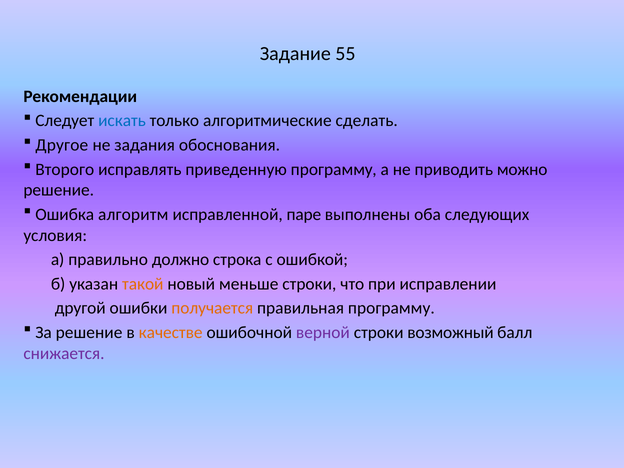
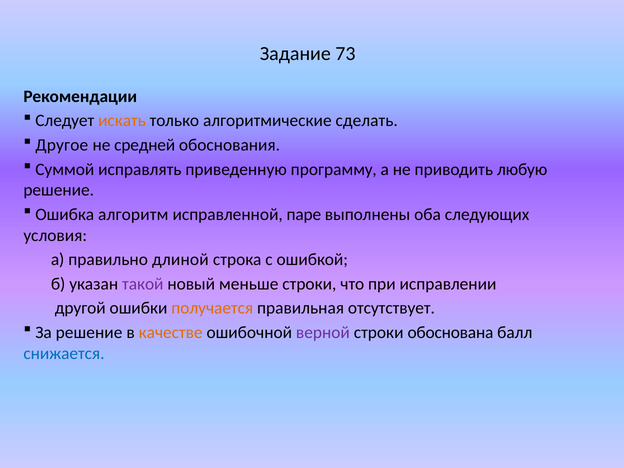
55: 55 -> 73
искать colour: blue -> orange
задания: задания -> средней
Второго: Второго -> Суммой
можно: можно -> любую
должно: должно -> длиной
такой colour: orange -> purple
правильная программу: программу -> отсутствует
возможный: возможный -> обоснована
снижается colour: purple -> blue
